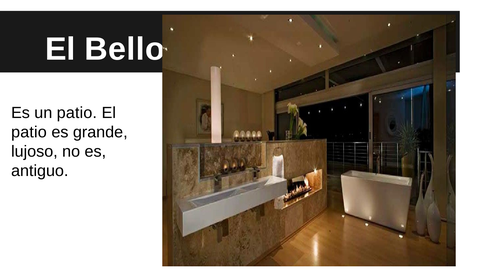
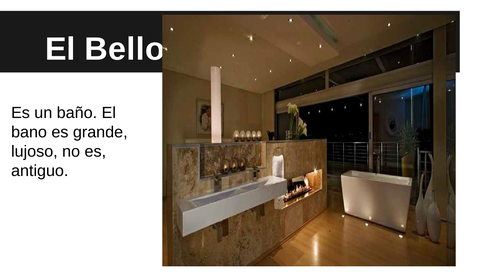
un patio: patio -> baño
patio at (29, 132): patio -> bano
